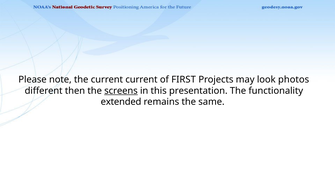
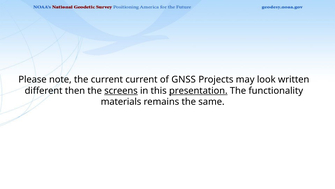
FIRST: FIRST -> GNSS
photos: photos -> written
presentation underline: none -> present
extended: extended -> materials
